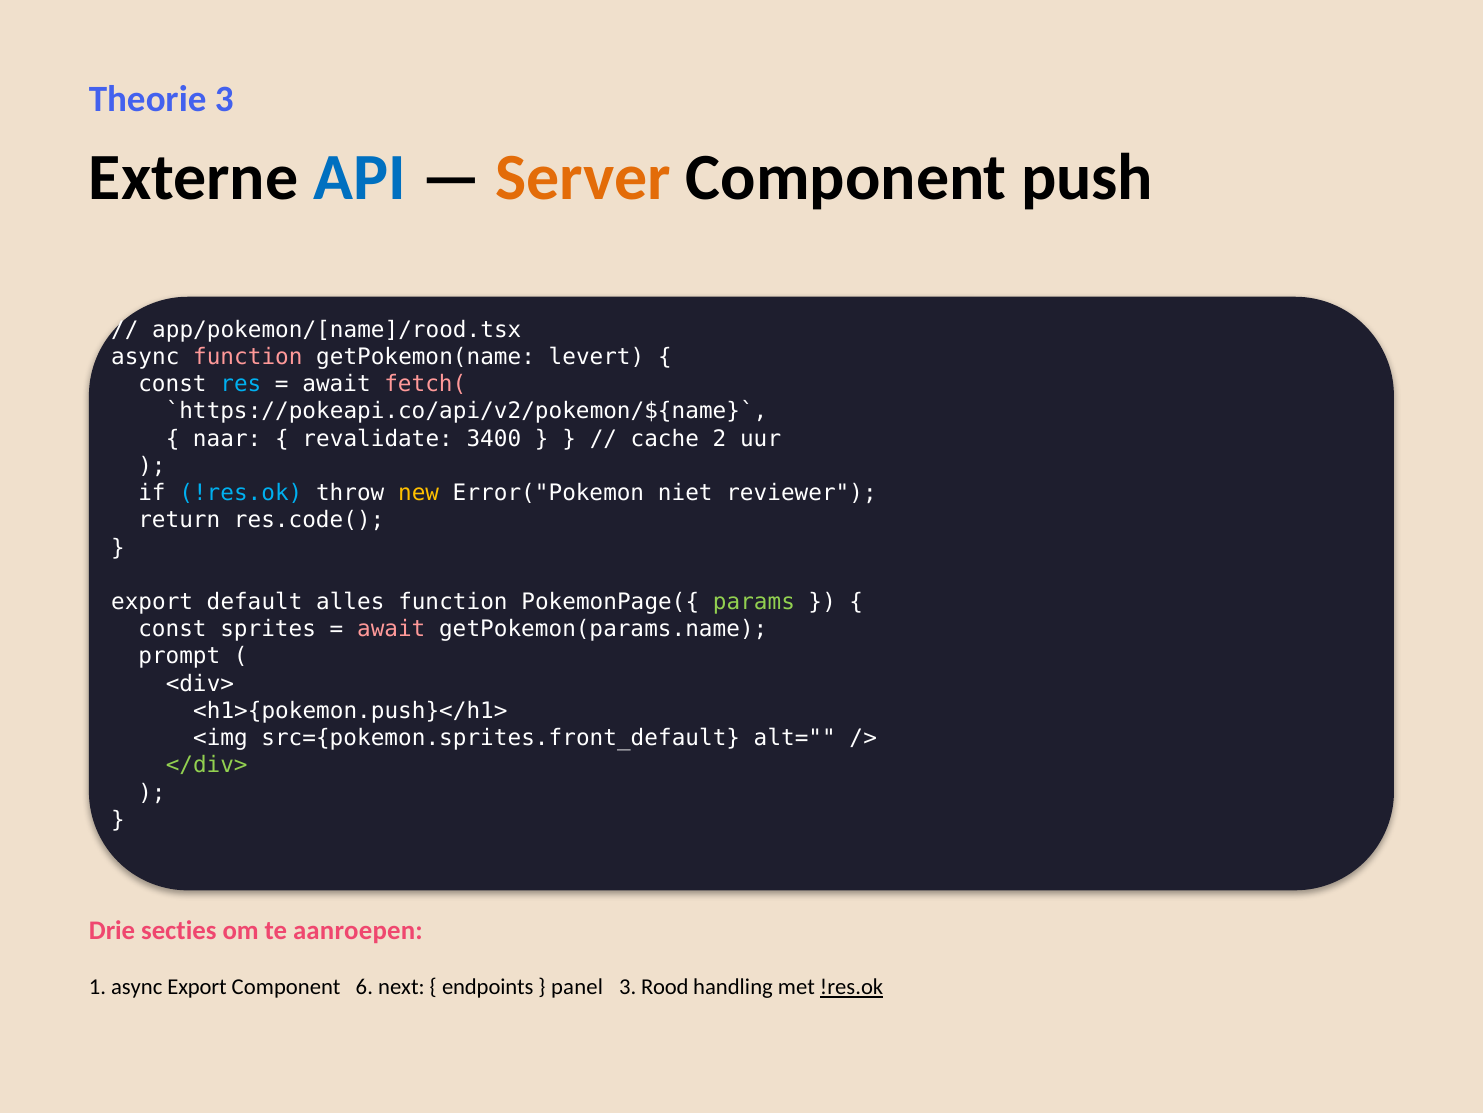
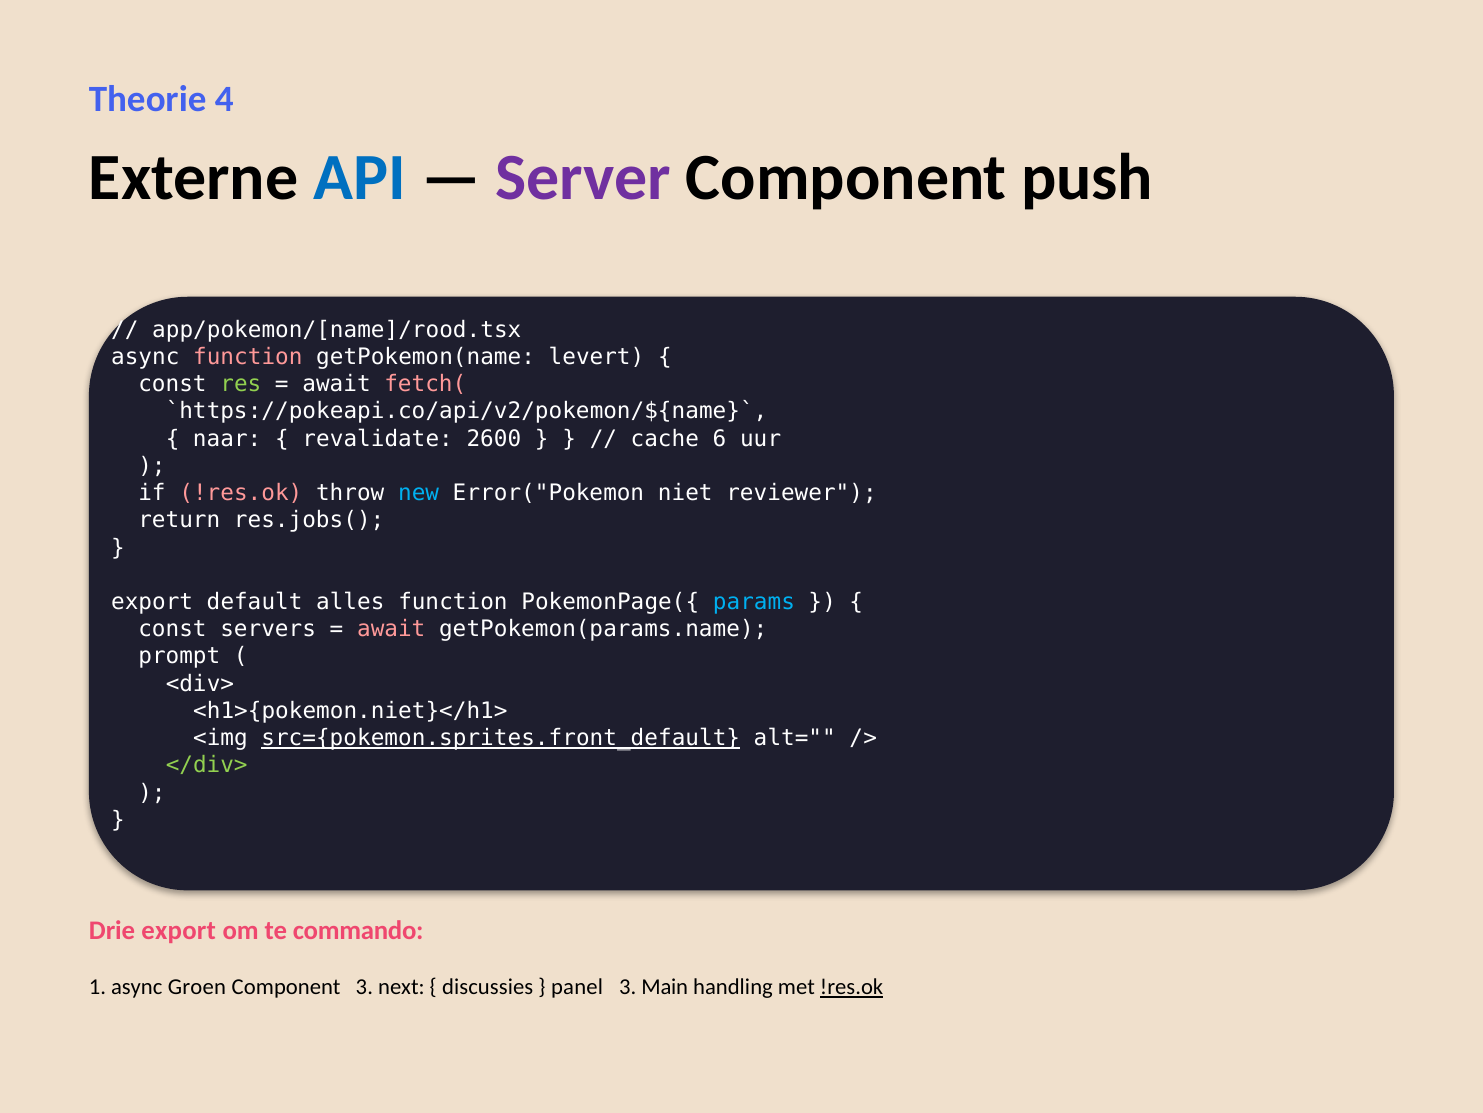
Theorie 3: 3 -> 4
Server colour: orange -> purple
res colour: light blue -> light green
3400: 3400 -> 2600
2: 2 -> 6
!res.ok at (241, 493) colour: light blue -> pink
new colour: yellow -> light blue
res.code(: res.code( -> res.jobs(
params colour: light green -> light blue
sprites: sprites -> servers
<h1>{pokemon.push}</h1>: <h1>{pokemon.push}</h1> -> <h1>{pokemon.niet}</h1>
src={pokemon.sprites.front_default underline: none -> present
Drie secties: secties -> export
aanroepen: aanroepen -> commando
async Export: Export -> Groen
Component 6: 6 -> 3
endpoints: endpoints -> discussies
Rood: Rood -> Main
